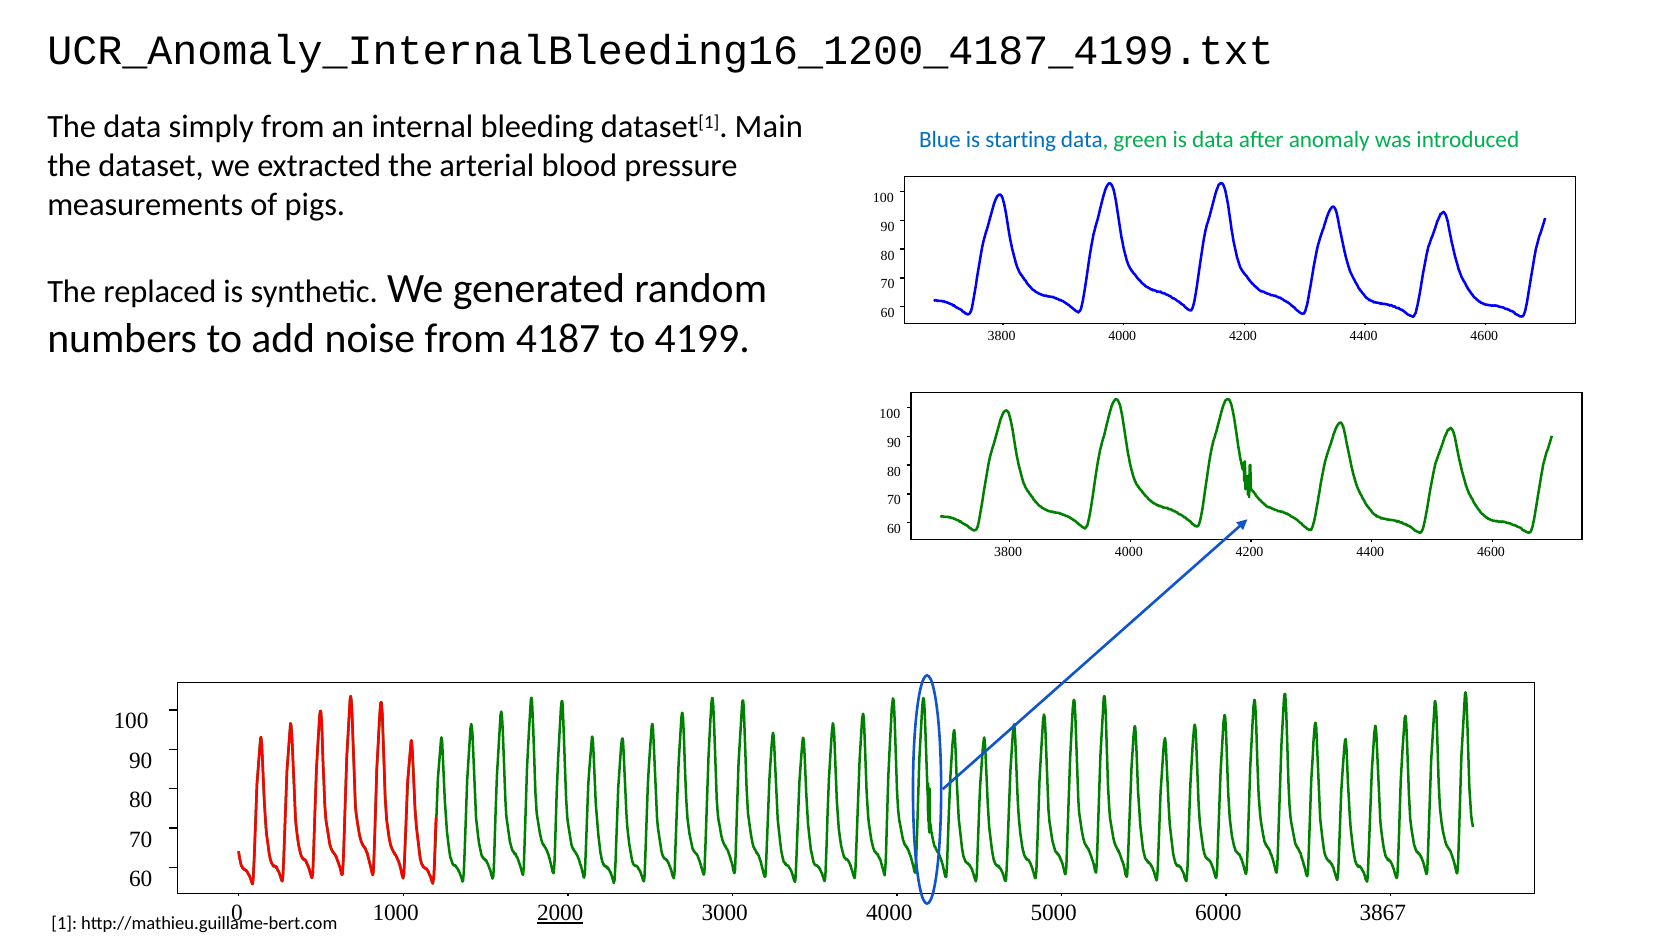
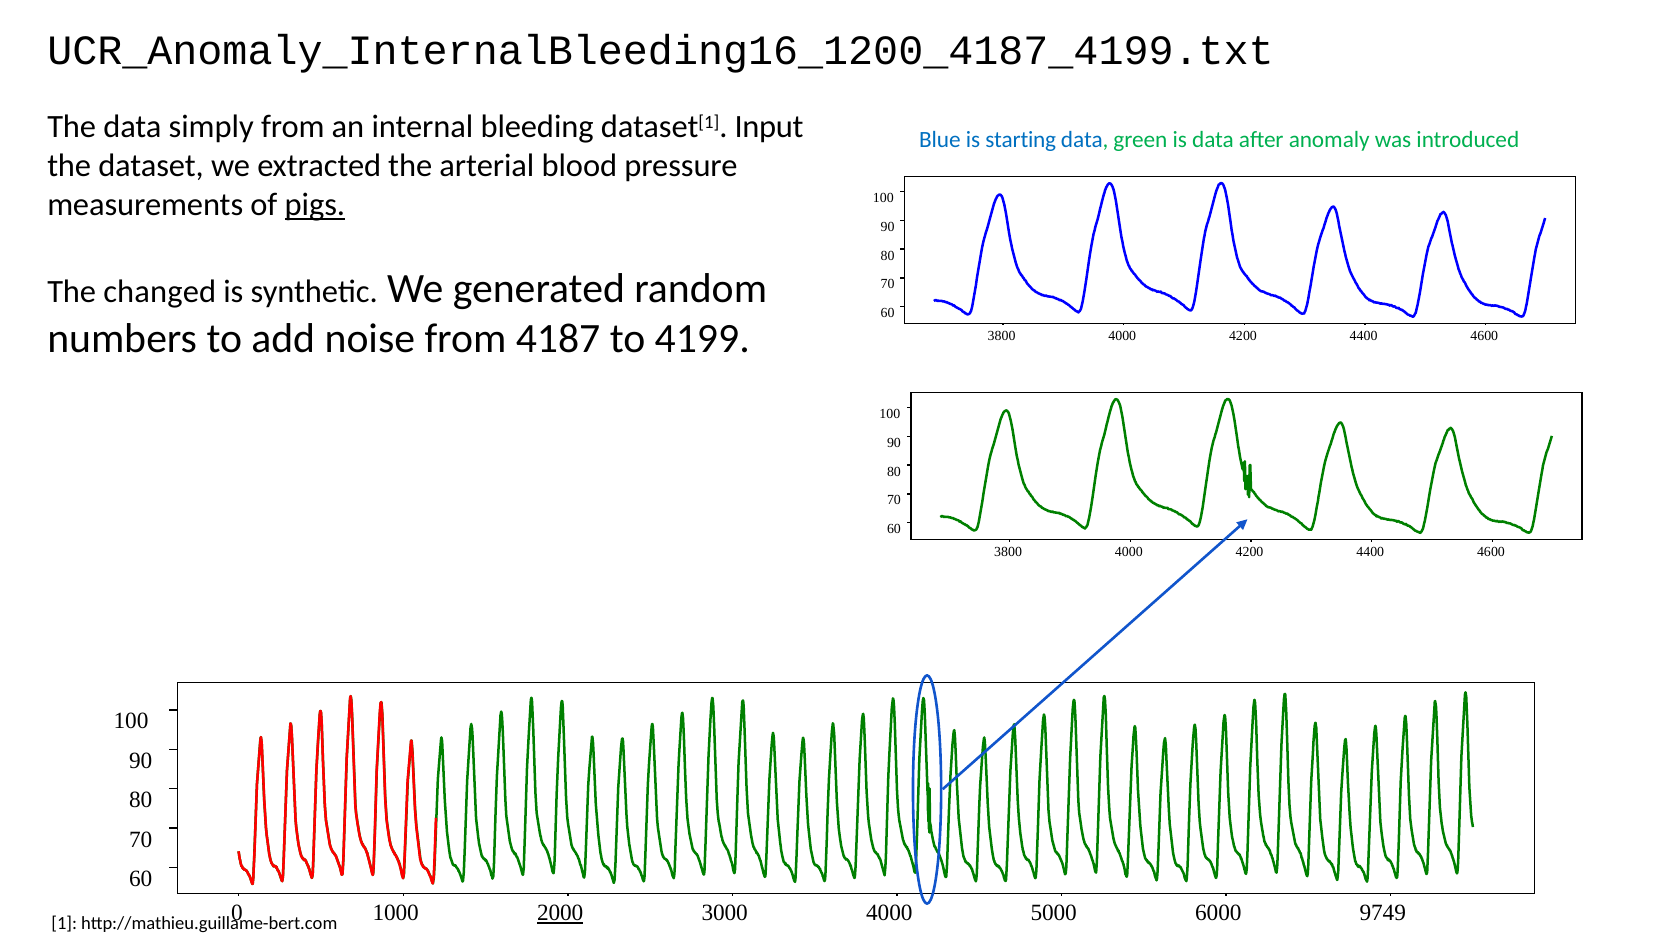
Main: Main -> Input
pigs underline: none -> present
replaced: replaced -> changed
3867: 3867 -> 9749
